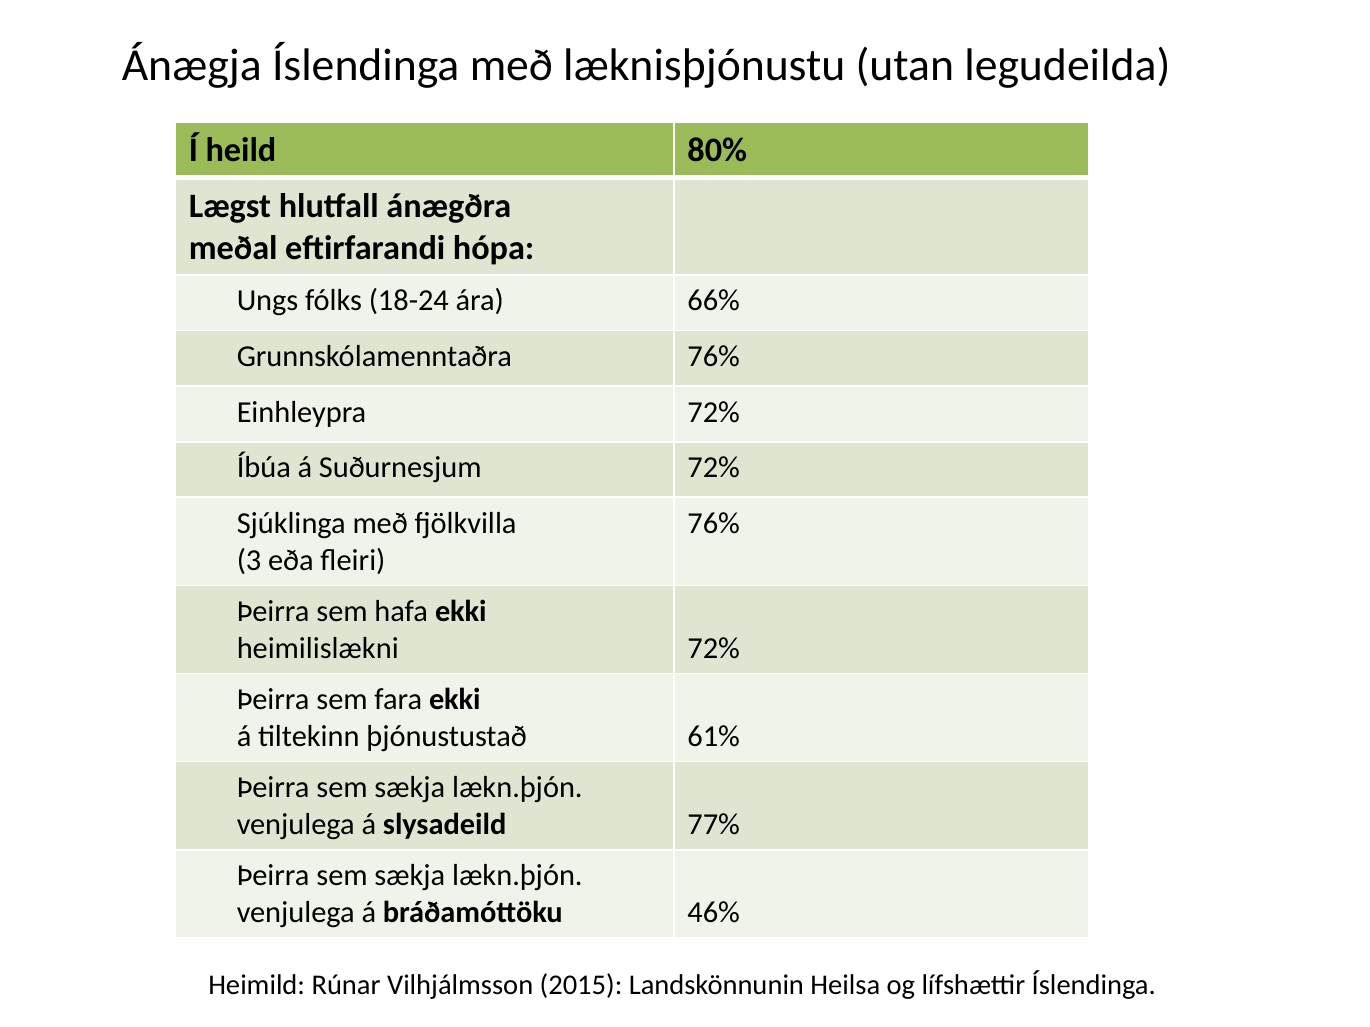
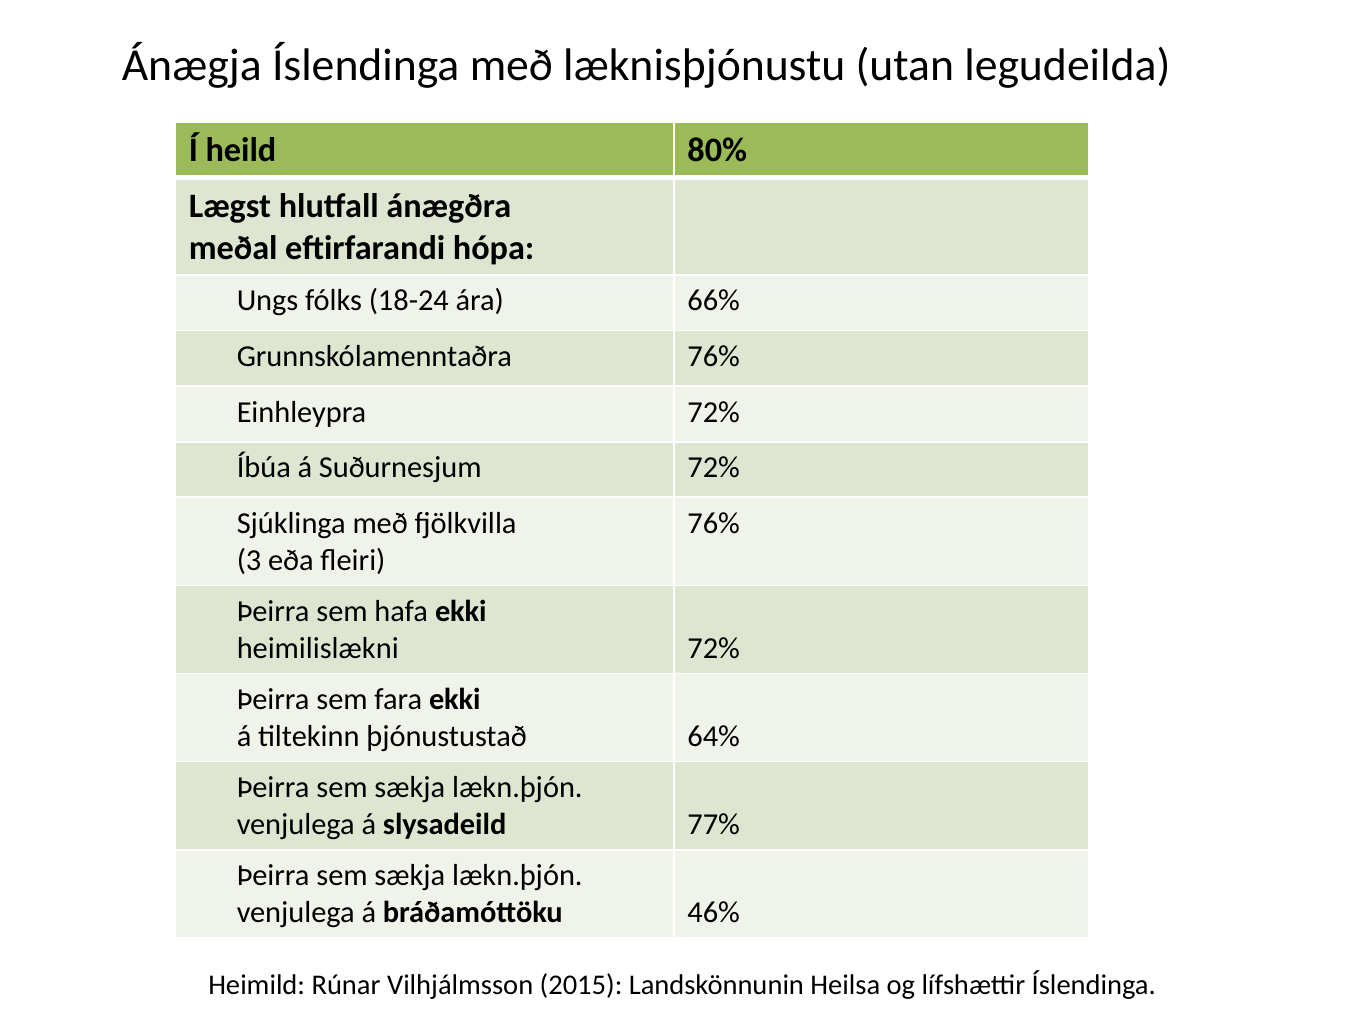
61%: 61% -> 64%
